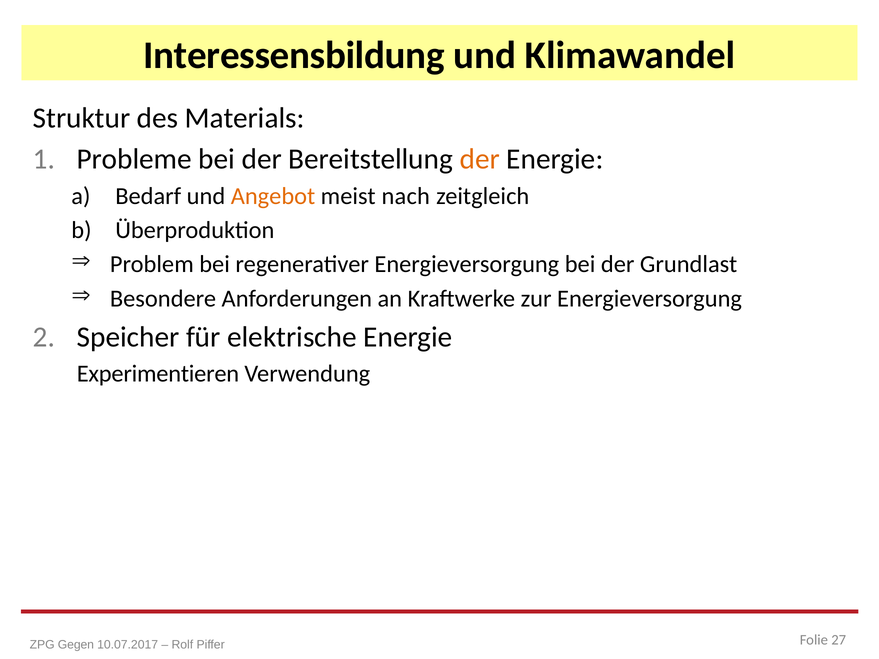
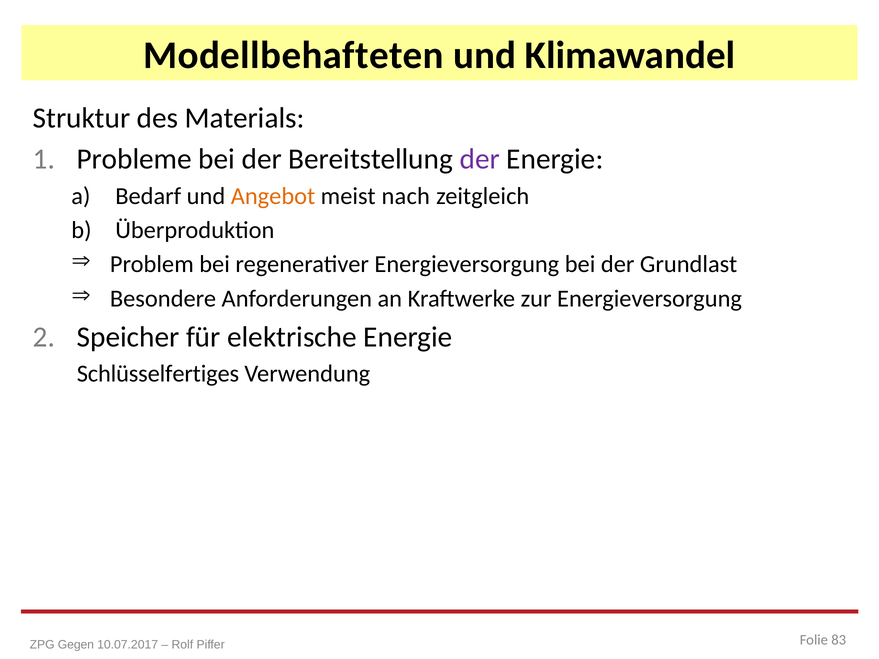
Interessensbildung: Interessensbildung -> Modellbehafteten
der at (480, 159) colour: orange -> purple
Experimentieren: Experimentieren -> Schlüsselfertiges
27: 27 -> 83
